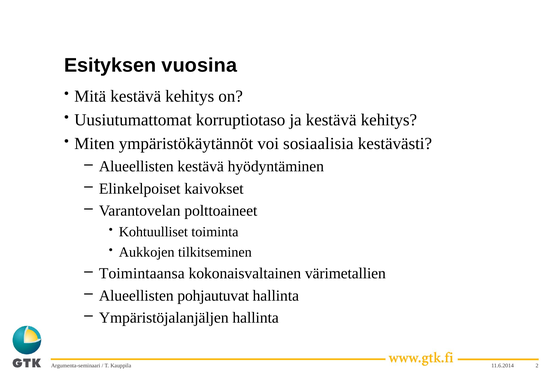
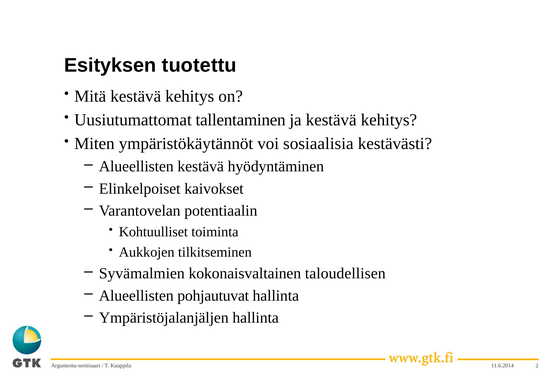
vuosina: vuosina -> tuotettu
korruptiotaso: korruptiotaso -> tallentaminen
polttoaineet: polttoaineet -> potentiaalin
Toimintaansa: Toimintaansa -> Syvämalmien
värimetallien: värimetallien -> taloudellisen
